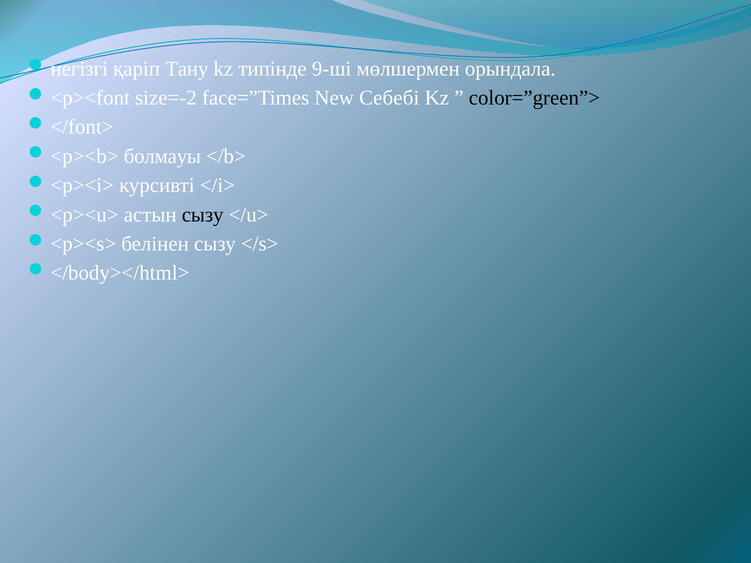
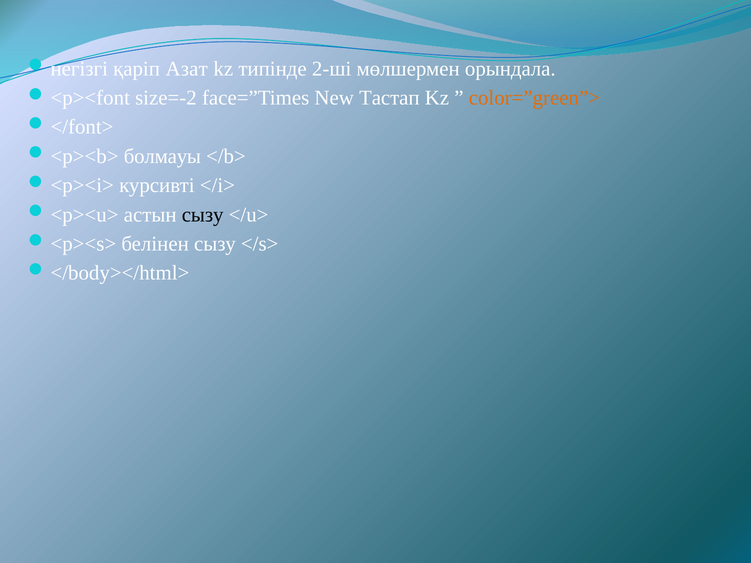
Тану: Тану -> Азат
9-ші: 9-ші -> 2-ші
Себебі: Себебі -> Тастап
color=”green”> colour: black -> orange
